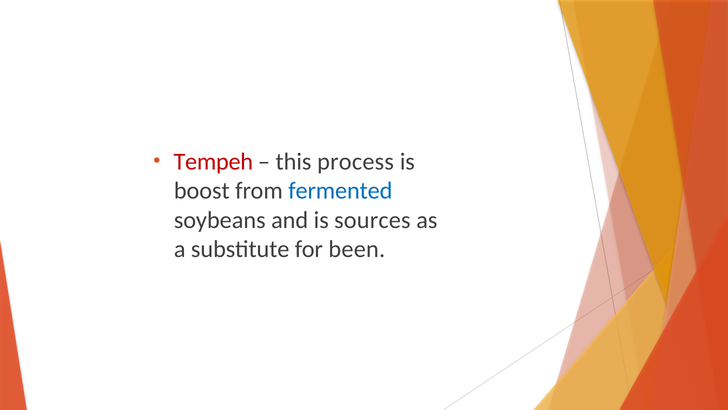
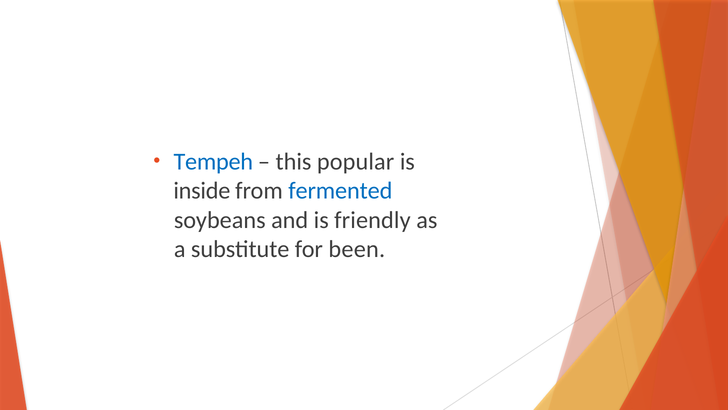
Tempeh colour: red -> blue
process: process -> popular
boost: boost -> inside
sources: sources -> friendly
